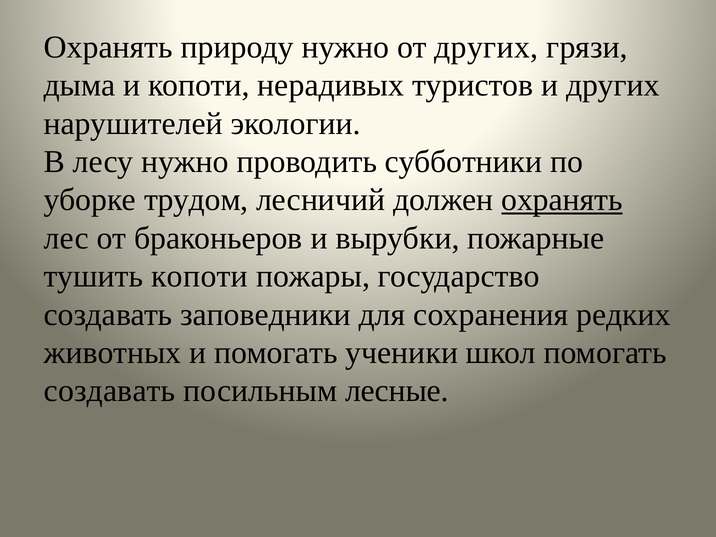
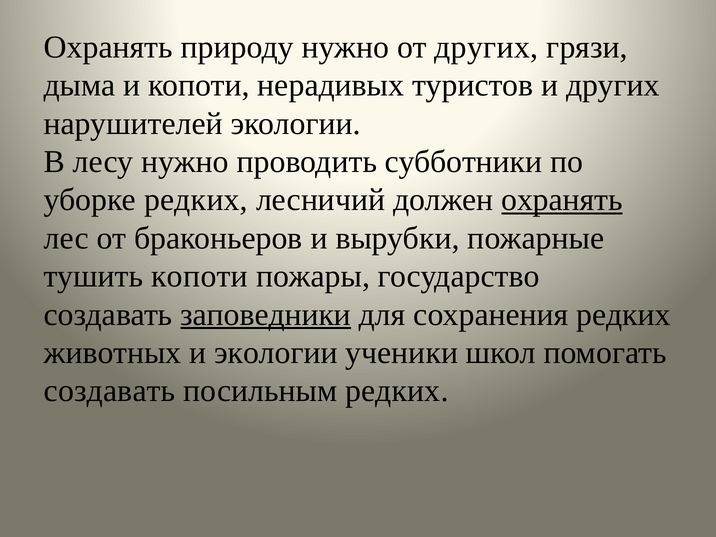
уборке трудом: трудом -> редких
заповедники underline: none -> present
и помогать: помогать -> экологии
посильным лесные: лесные -> редких
